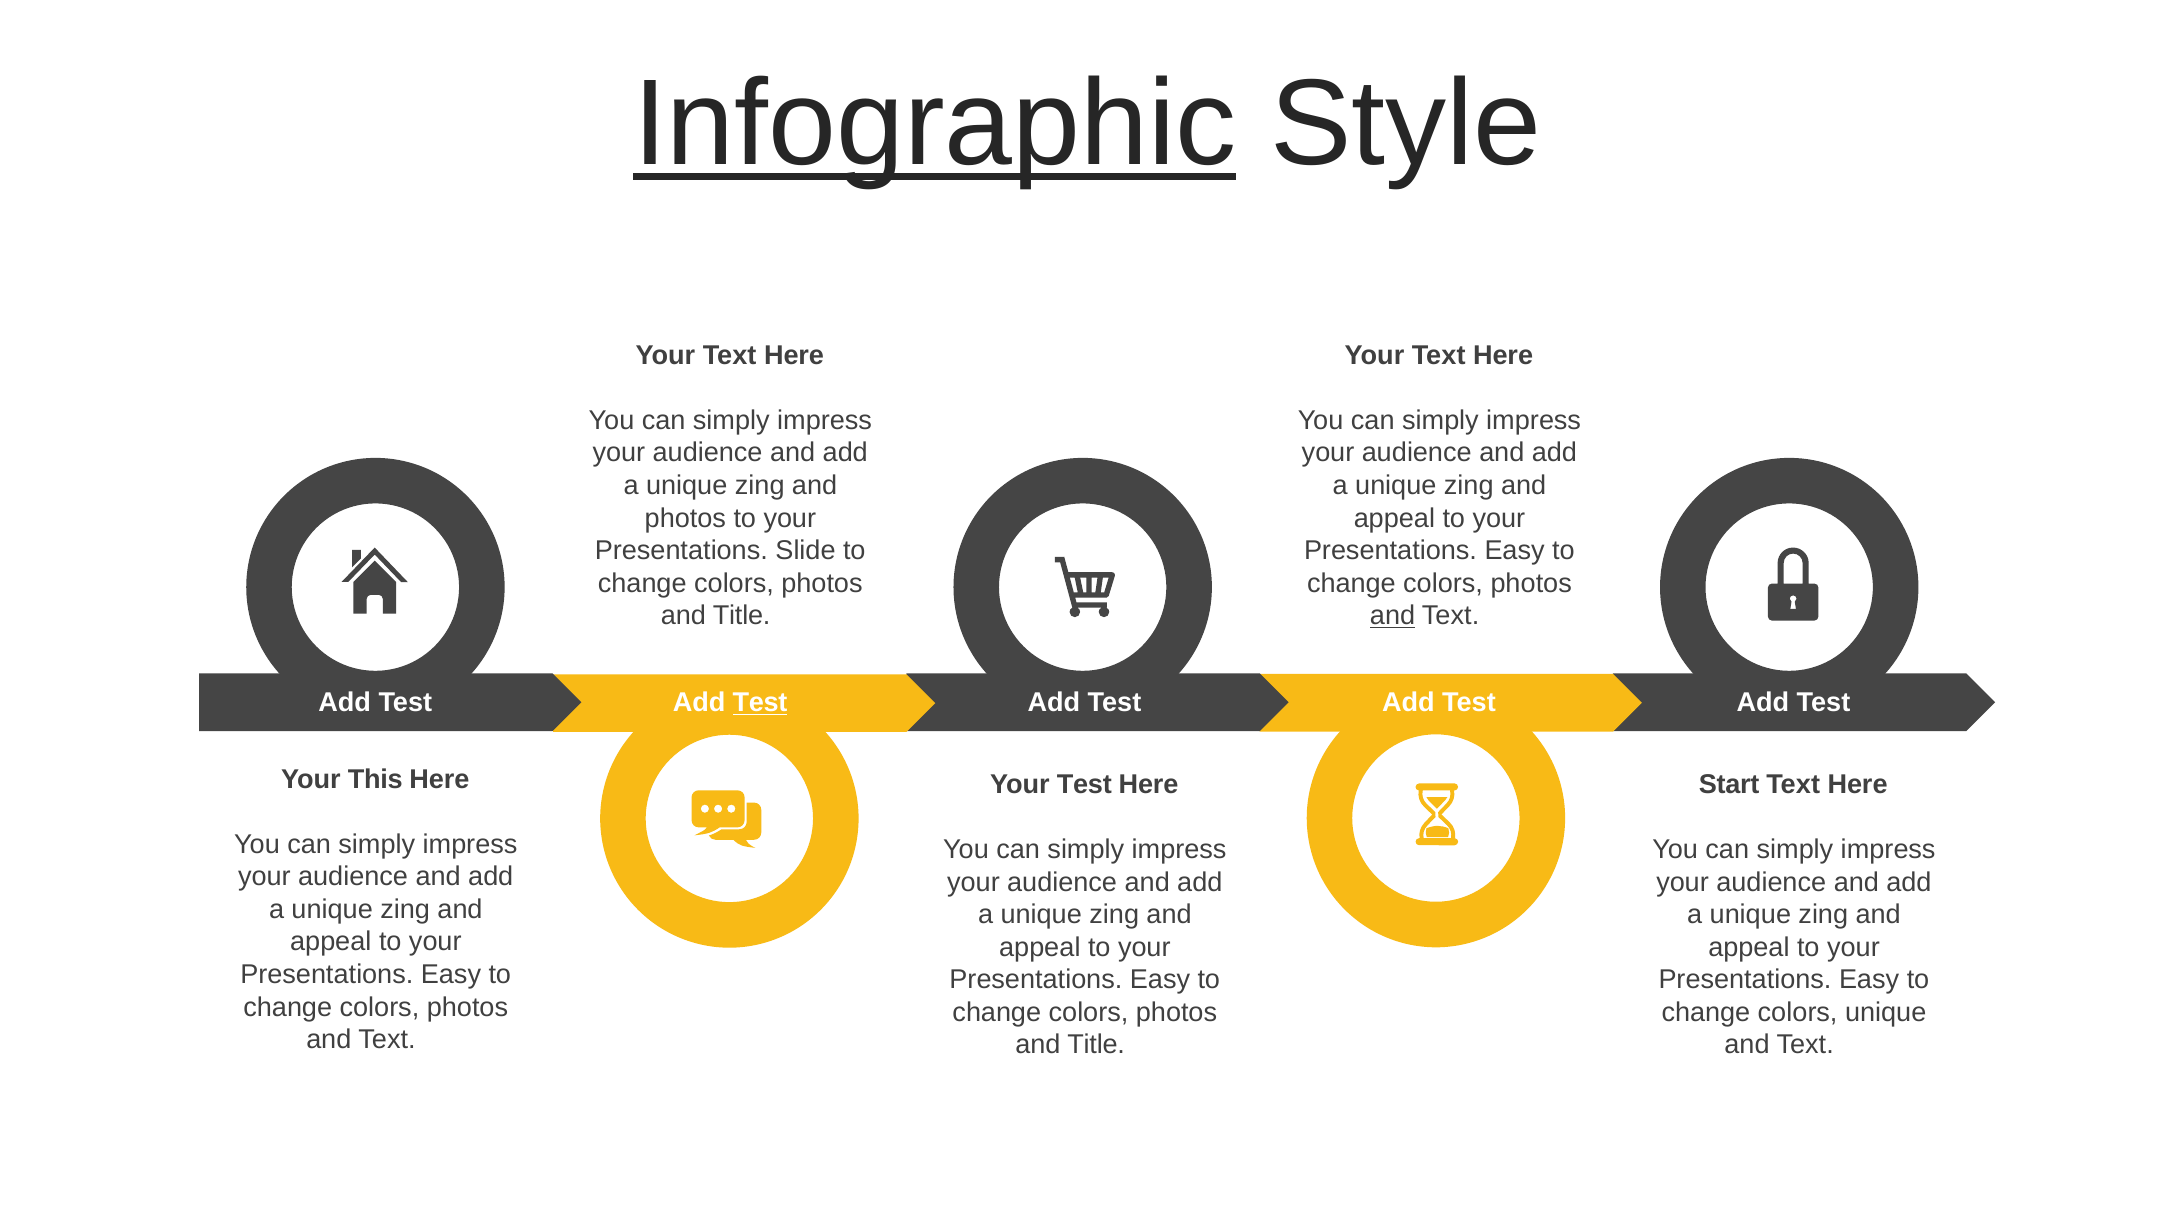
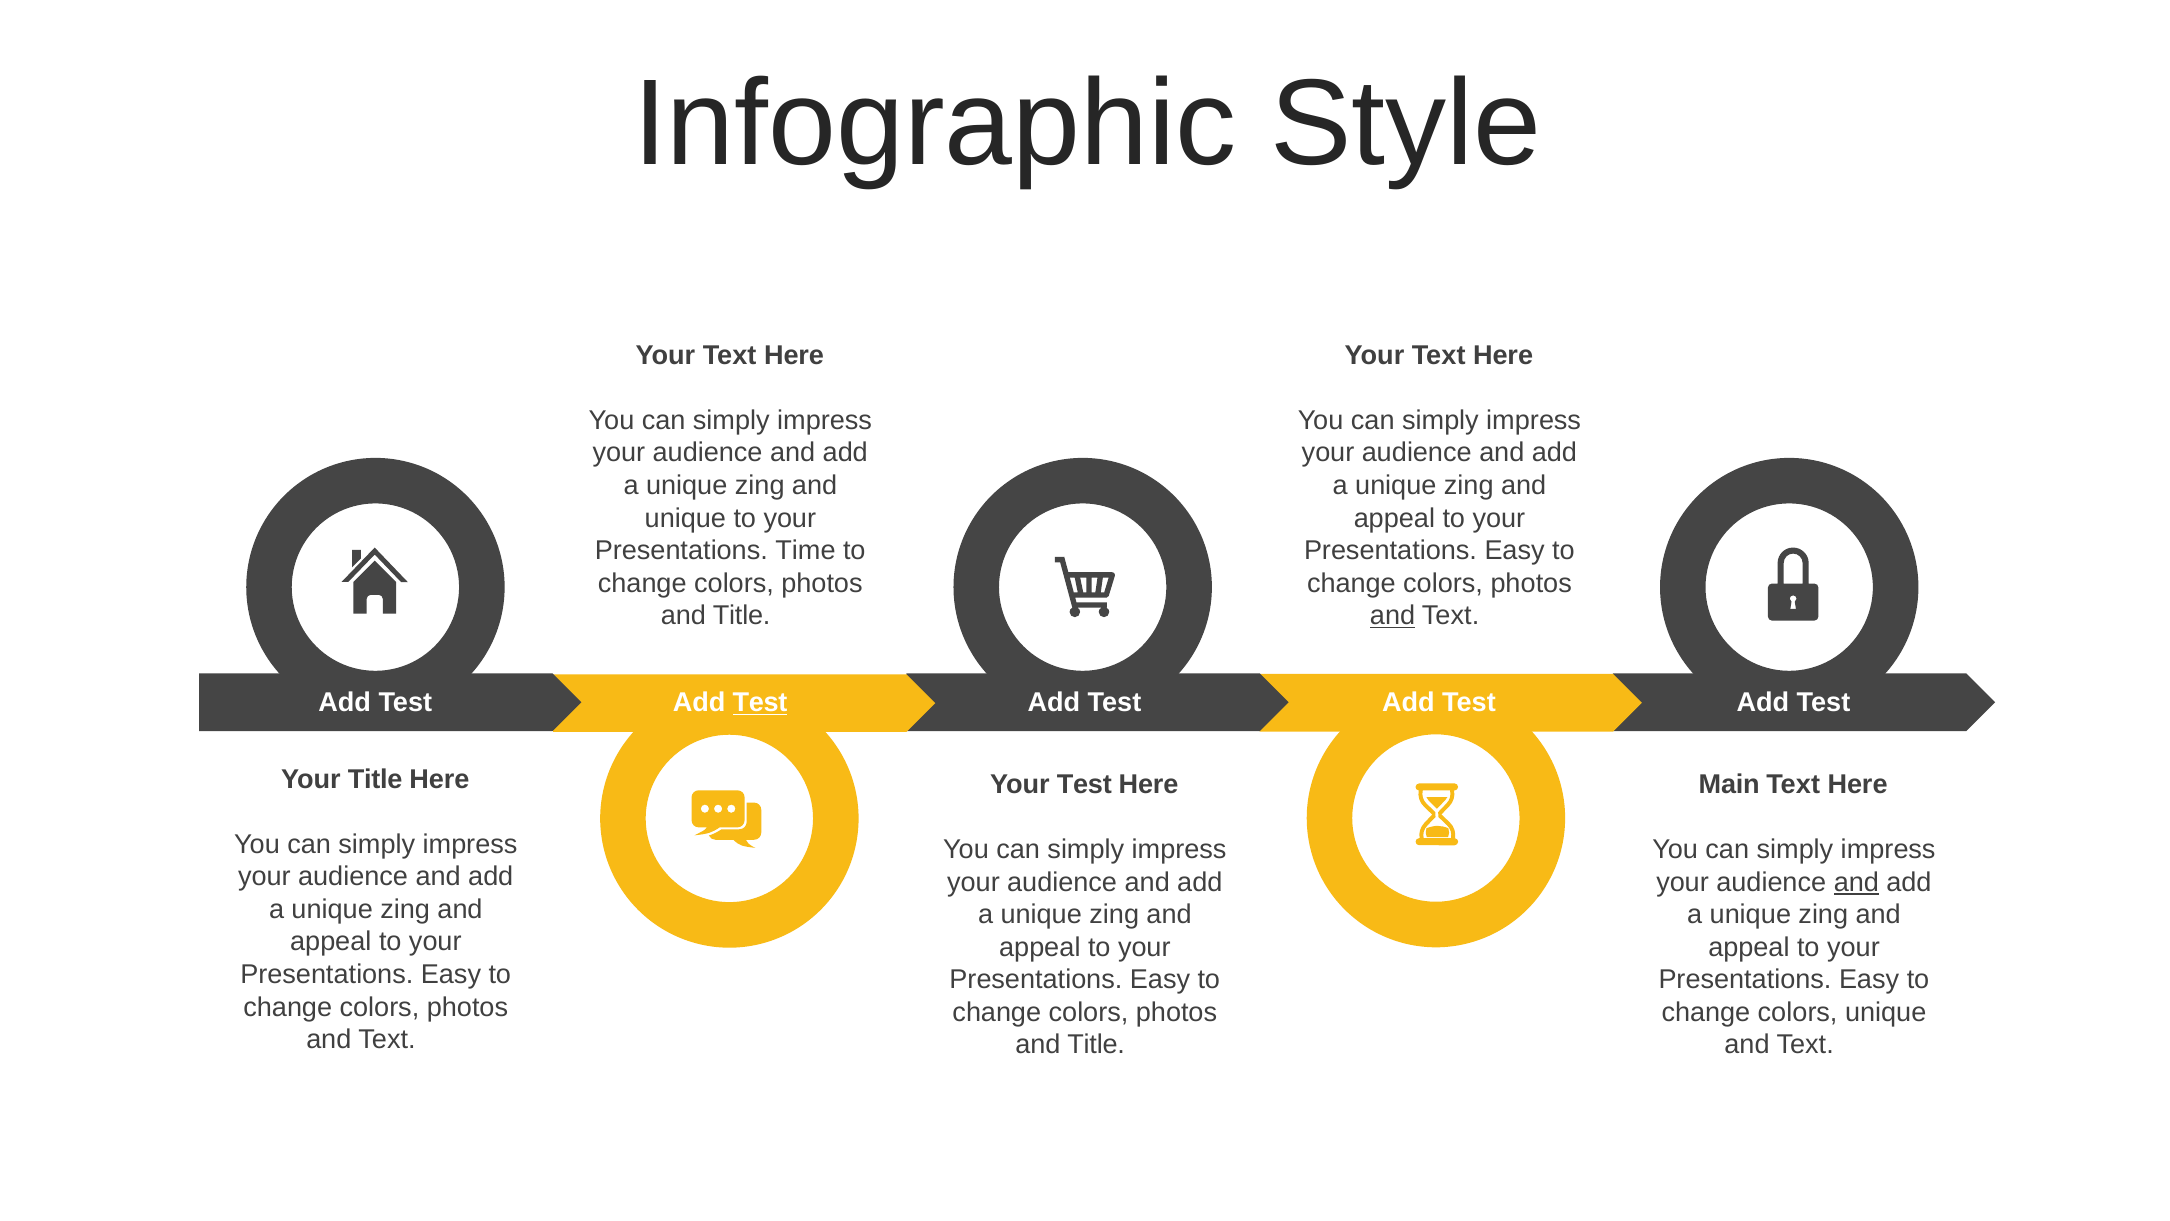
Infographic underline: present -> none
photos at (685, 518): photos -> unique
Slide: Slide -> Time
Your This: This -> Title
Start: Start -> Main
and at (1856, 882) underline: none -> present
